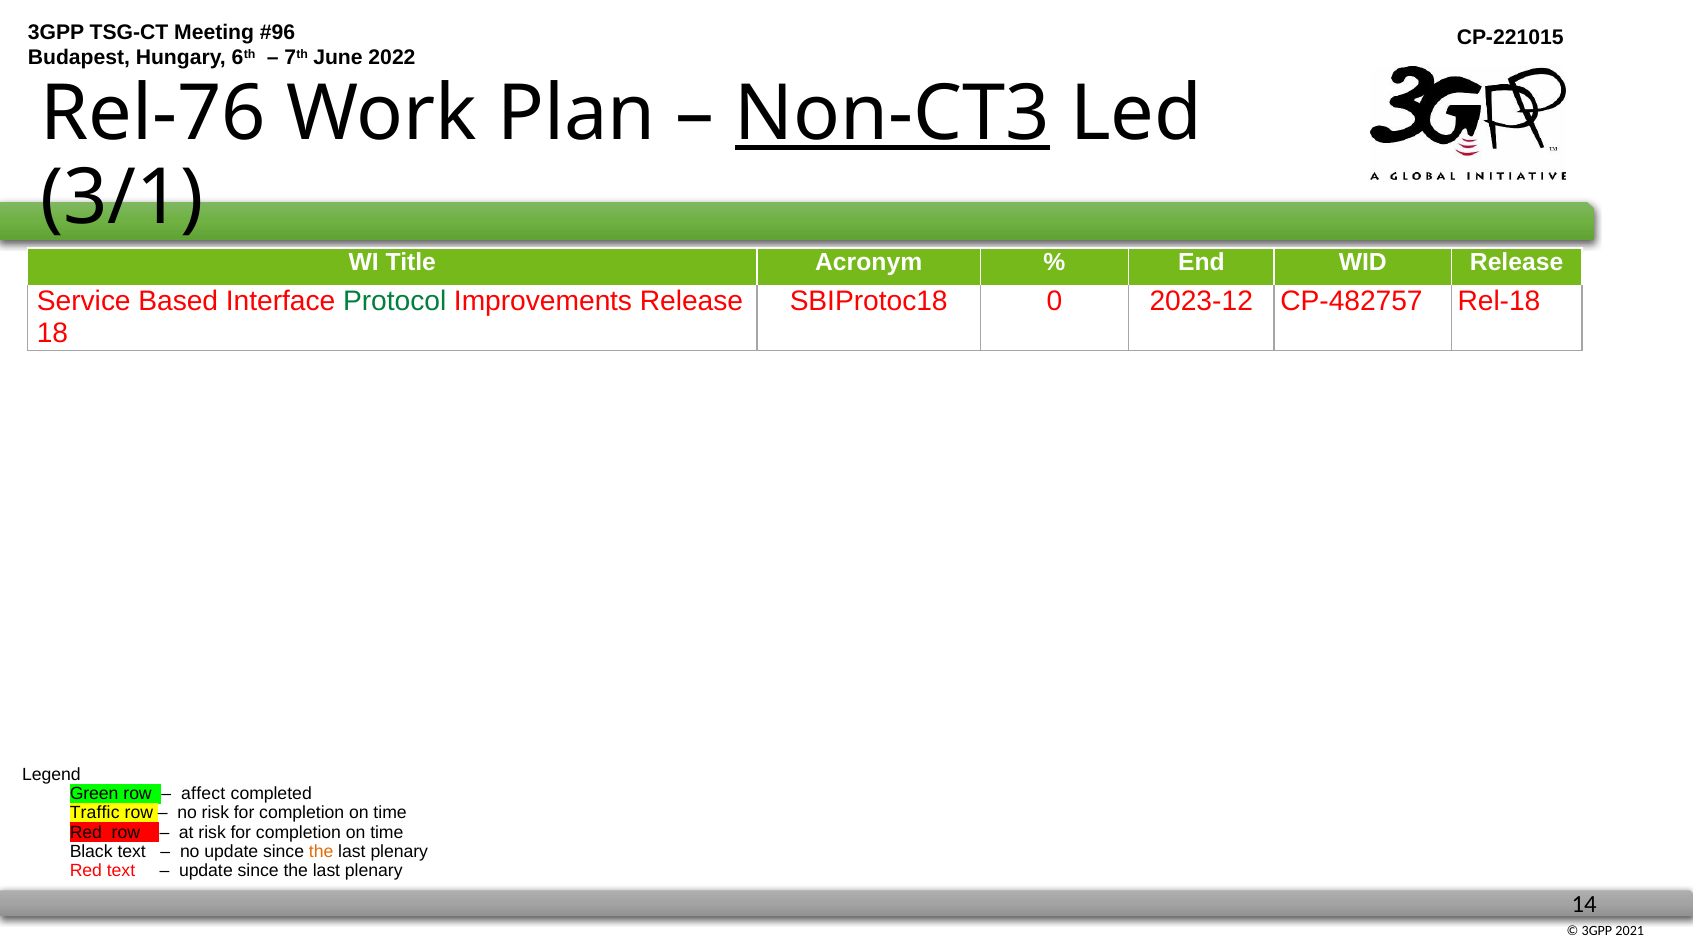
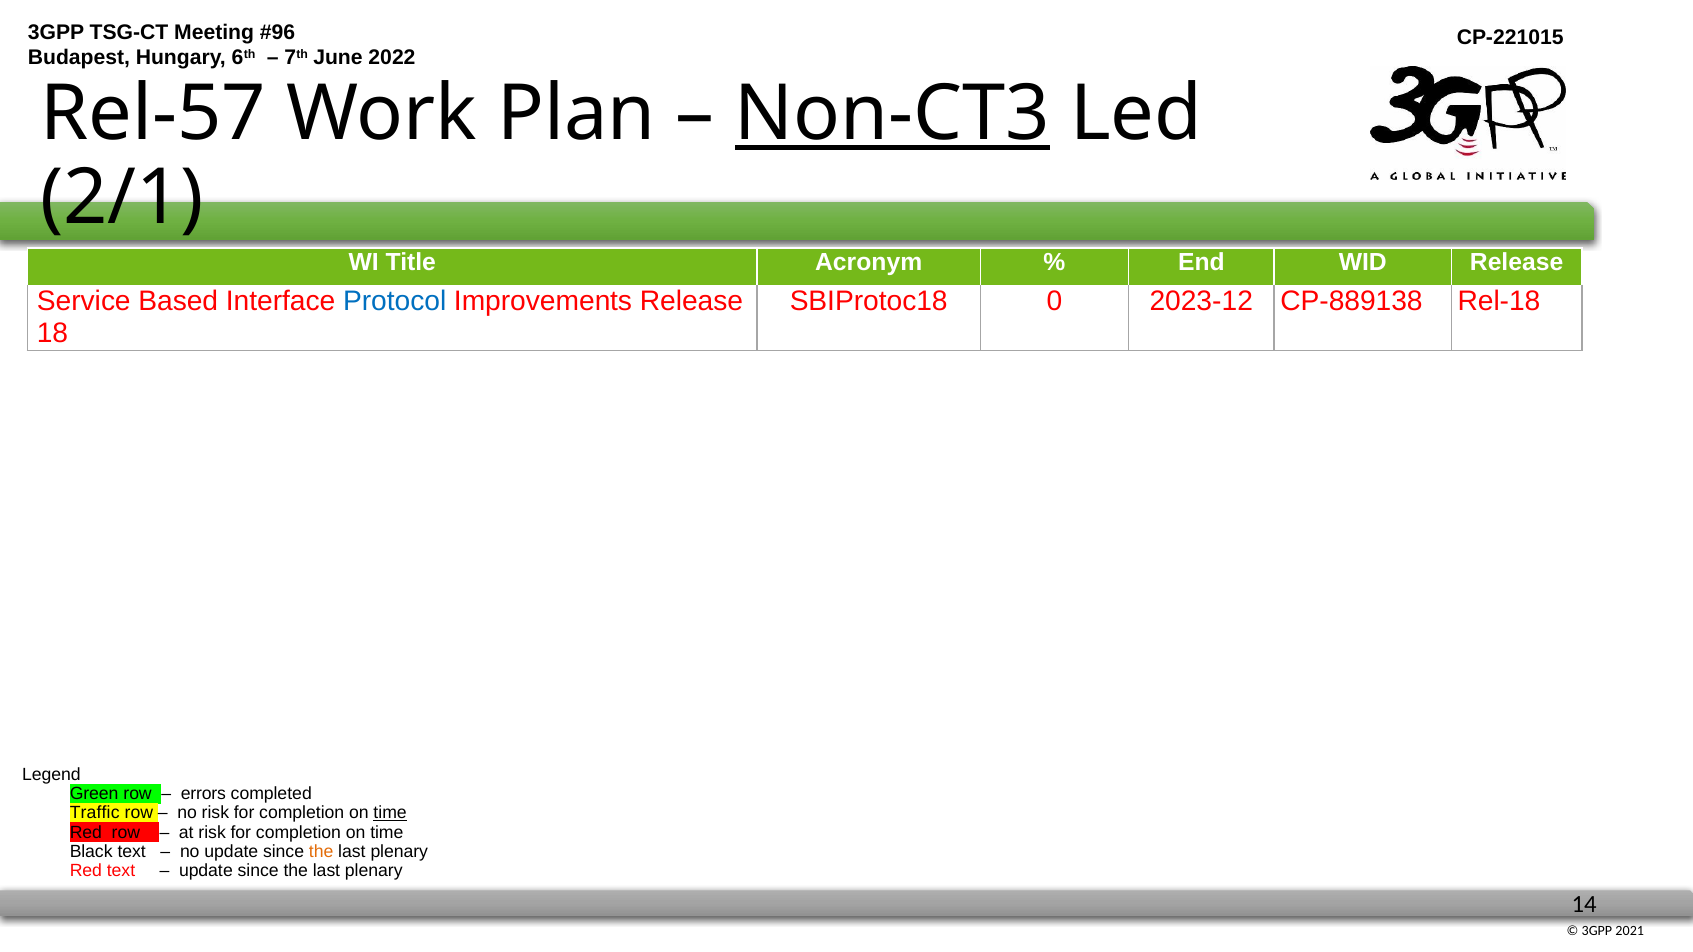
Rel-76: Rel-76 -> Rel-57
3/1: 3/1 -> 2/1
Protocol colour: green -> blue
CP-482757: CP-482757 -> CP-889138
affect: affect -> errors
time at (390, 813) underline: none -> present
